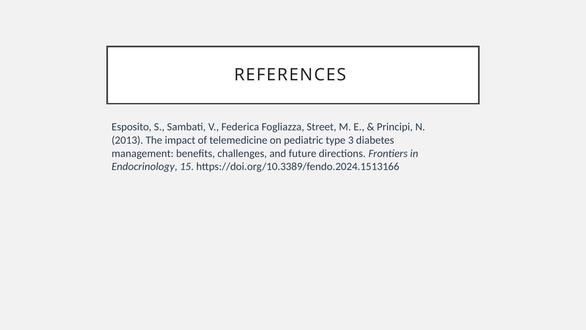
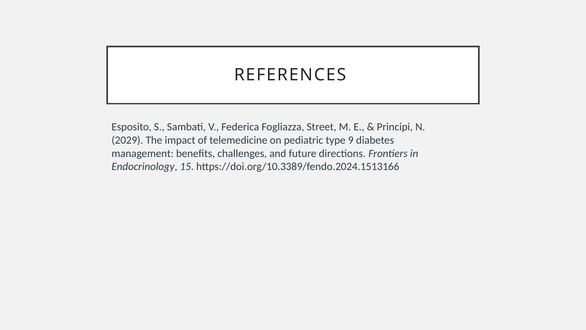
2013: 2013 -> 2029
3: 3 -> 9
